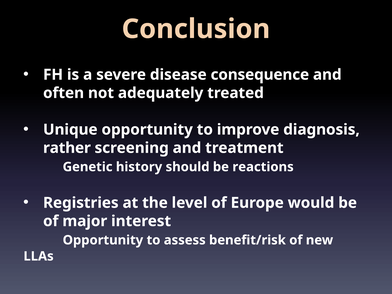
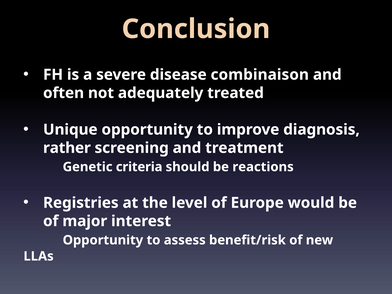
consequence: consequence -> combinaison
history: history -> criteria
